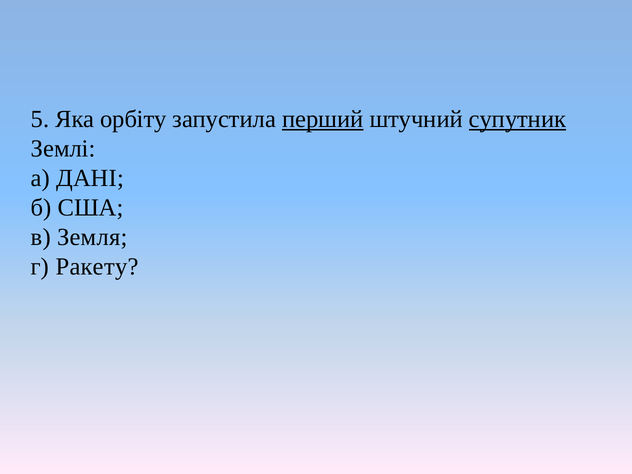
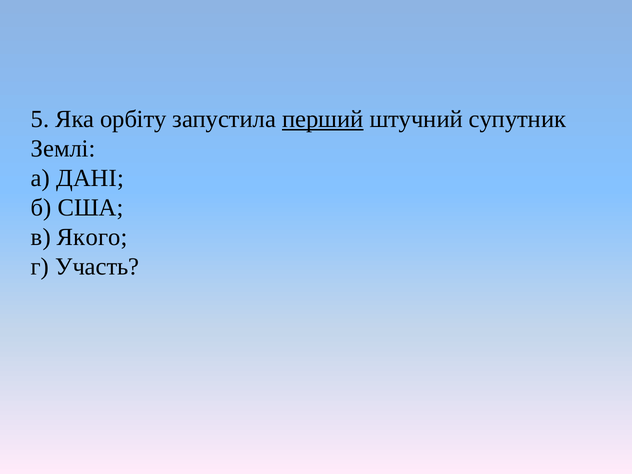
супутник underline: present -> none
Земля: Земля -> Якого
Ракету: Ракету -> Участь
